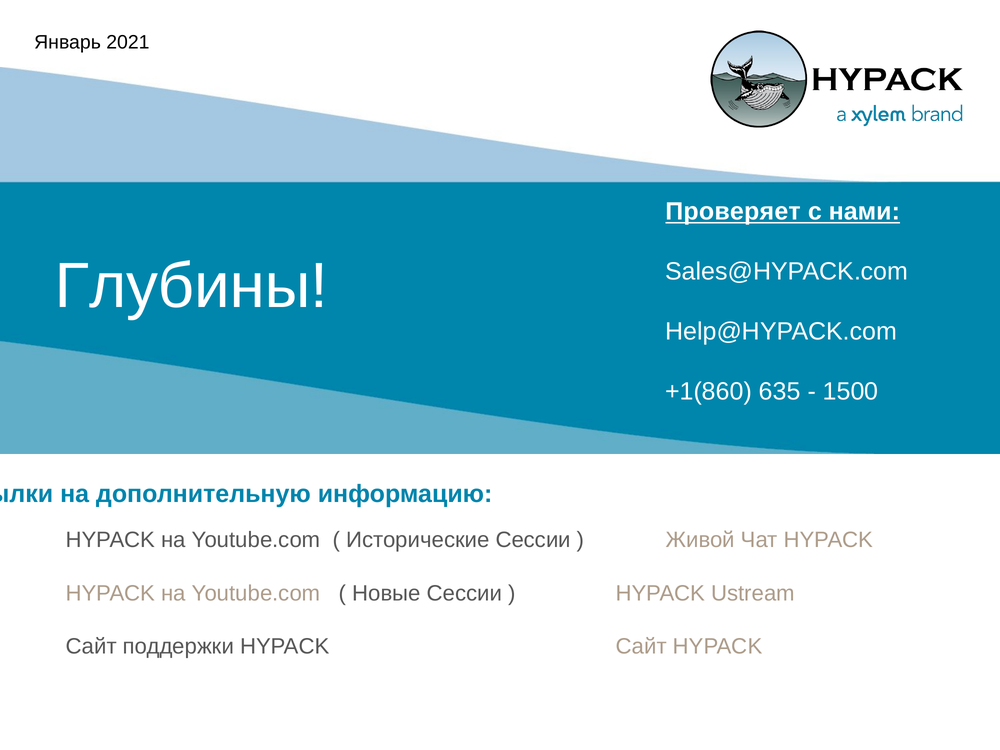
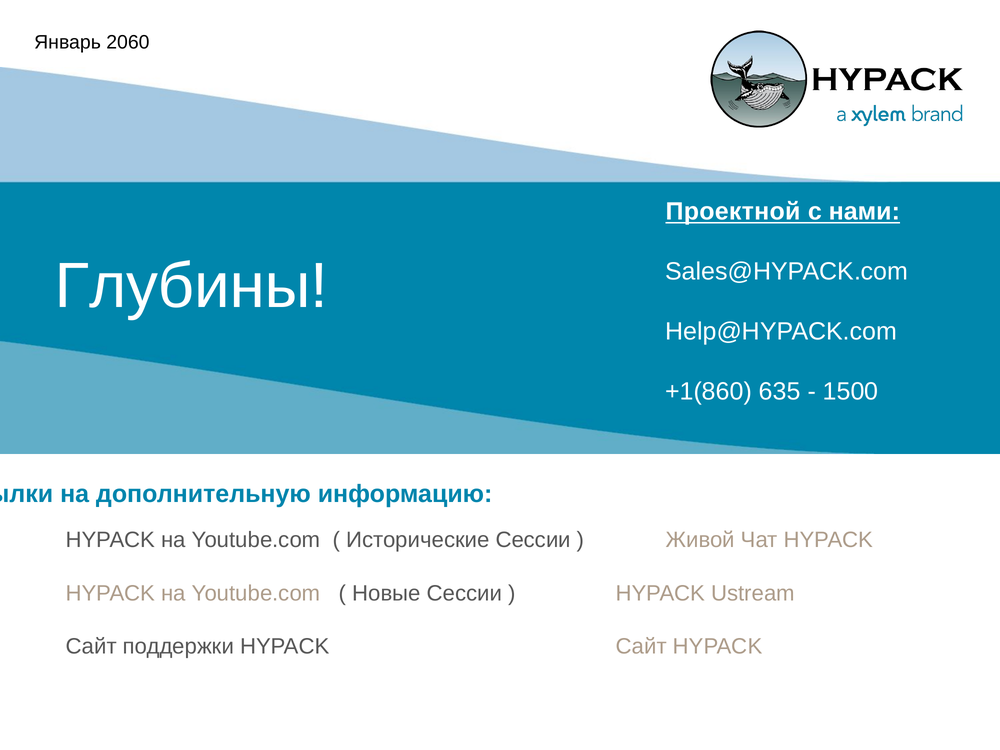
2021: 2021 -> 2060
Проверяет: Проверяет -> Проектной
